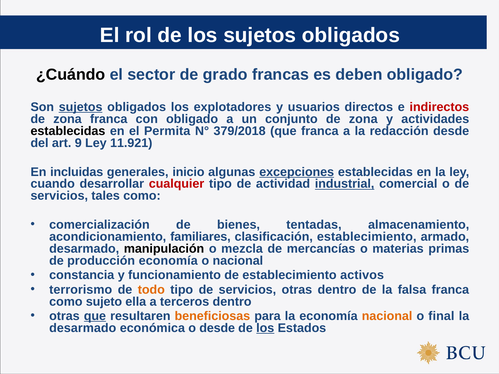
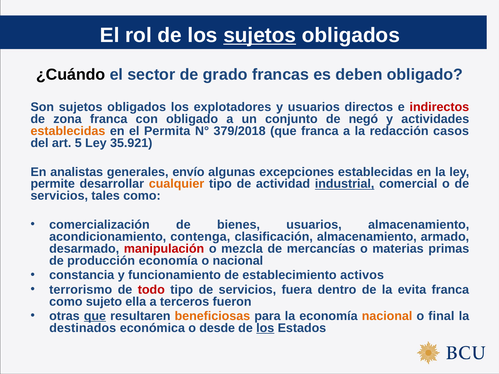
sujetos at (260, 35) underline: none -> present
sujetos at (81, 107) underline: present -> none
conjunto de zona: zona -> negó
establecidas at (68, 131) colour: black -> orange
redacción desde: desde -> casos
9: 9 -> 5
11.921: 11.921 -> 35.921
incluidas: incluidas -> analistas
inicio: inicio -> envío
excepciones underline: present -> none
cuando: cuando -> permite
cualquier colour: red -> orange
bienes tentadas: tentadas -> usuarios
familiares: familiares -> contenga
clasificación establecimiento: establecimiento -> almacenamiento
manipulación colour: black -> red
todo colour: orange -> red
servicios otras: otras -> fuera
falsa: falsa -> evita
terceros dentro: dentro -> fueron
desarmado at (83, 328): desarmado -> destinados
